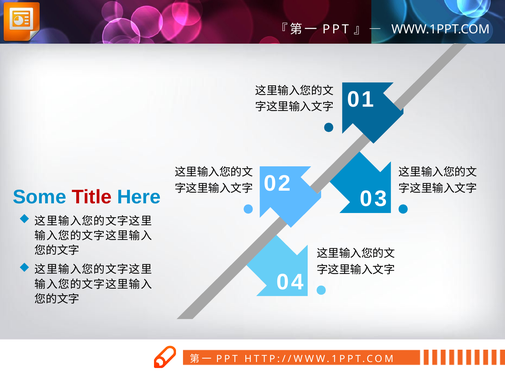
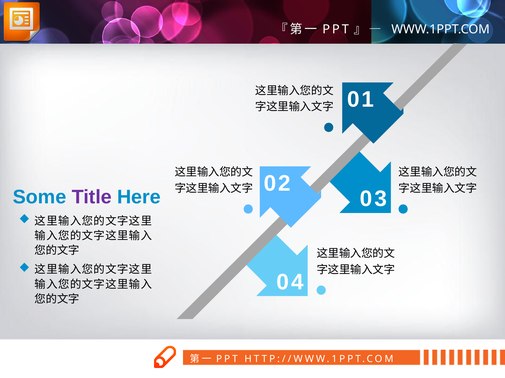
Title colour: red -> purple
